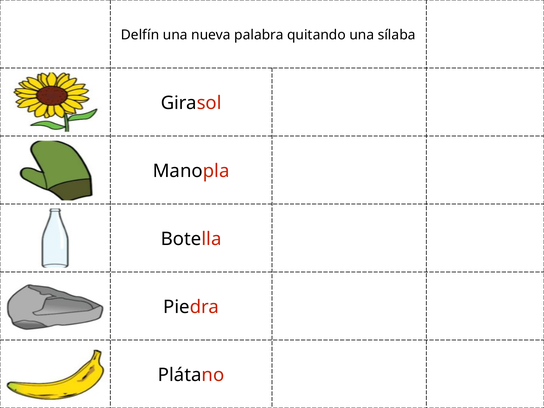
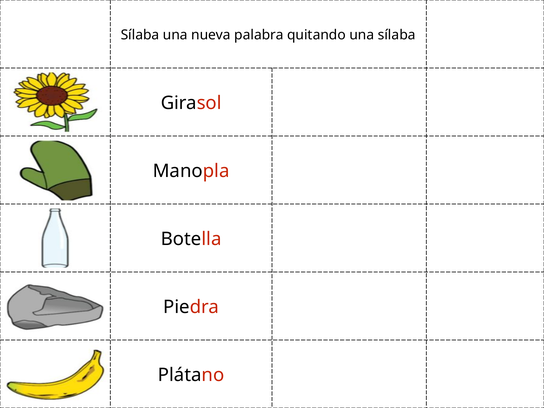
Delfín at (140, 35): Delfín -> Sílaba
